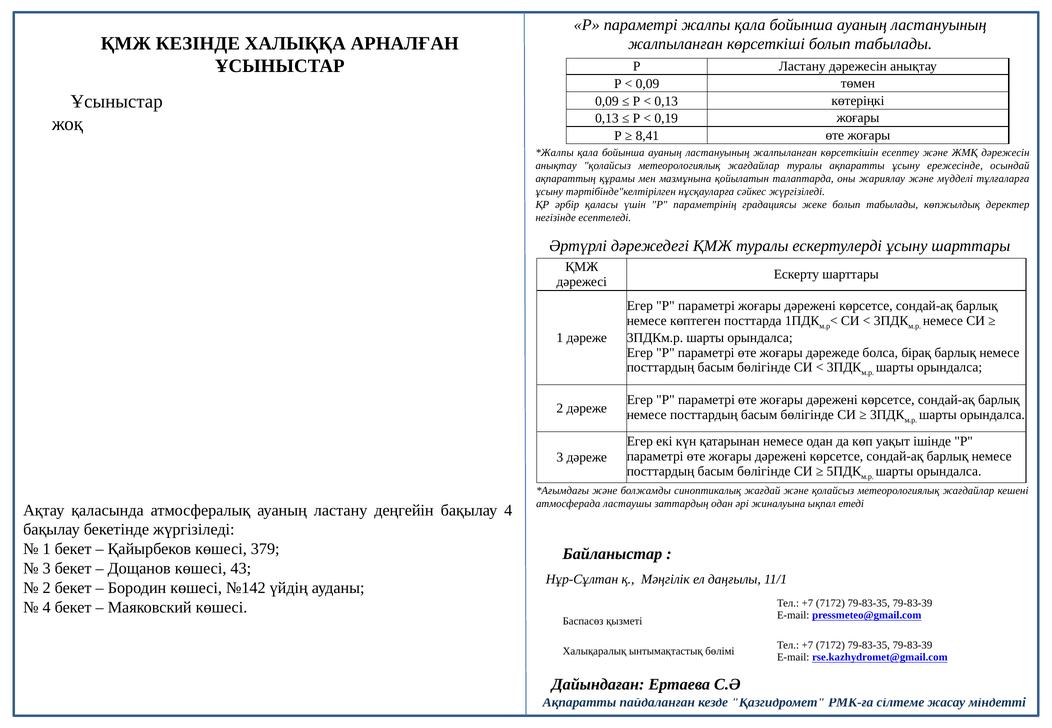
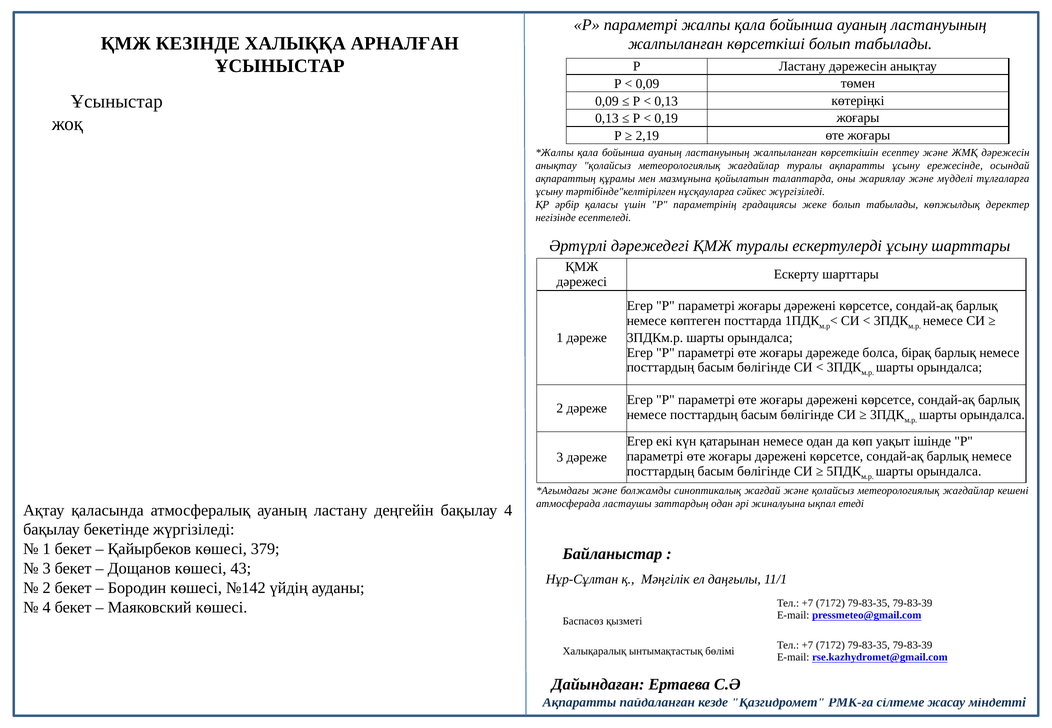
8,41: 8,41 -> 2,19
